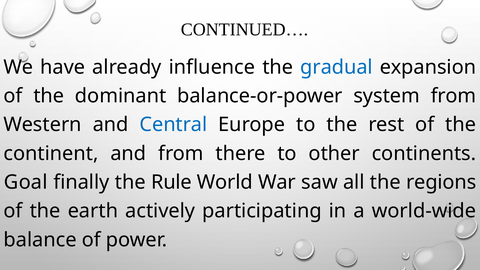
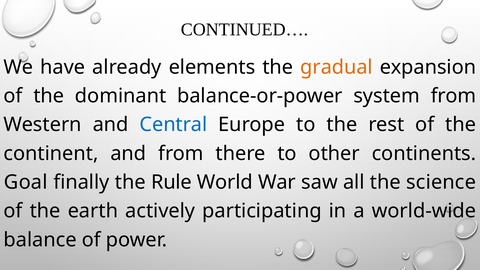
influence: influence -> elements
gradual colour: blue -> orange
regions: regions -> science
